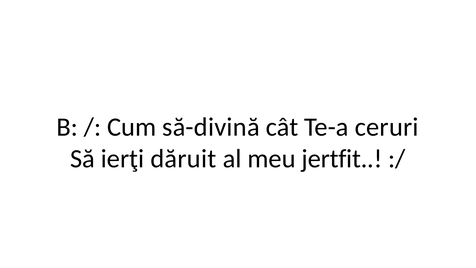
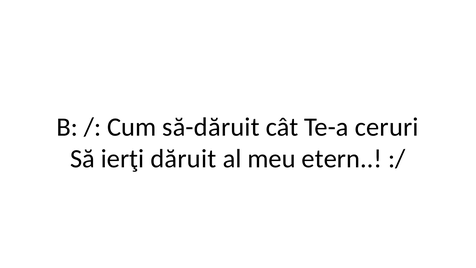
să-divină: să-divină -> să-dăruit
jertfit: jertfit -> etern
